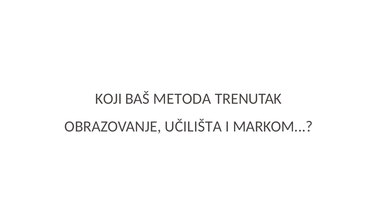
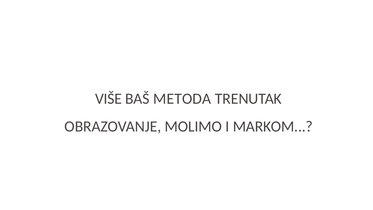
KOJI: KOJI -> VIŠE
UČILIŠTA: UČILIŠTA -> MOLIMO
